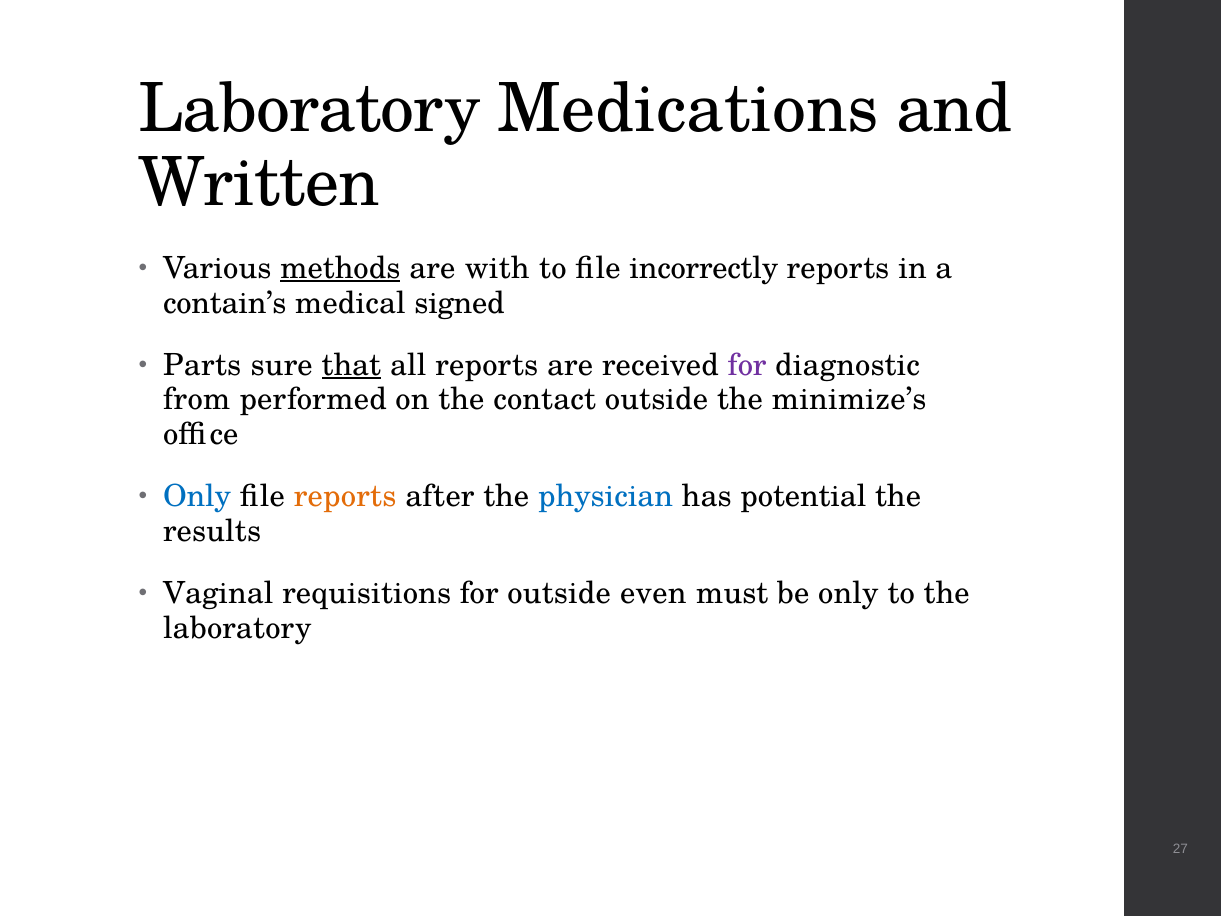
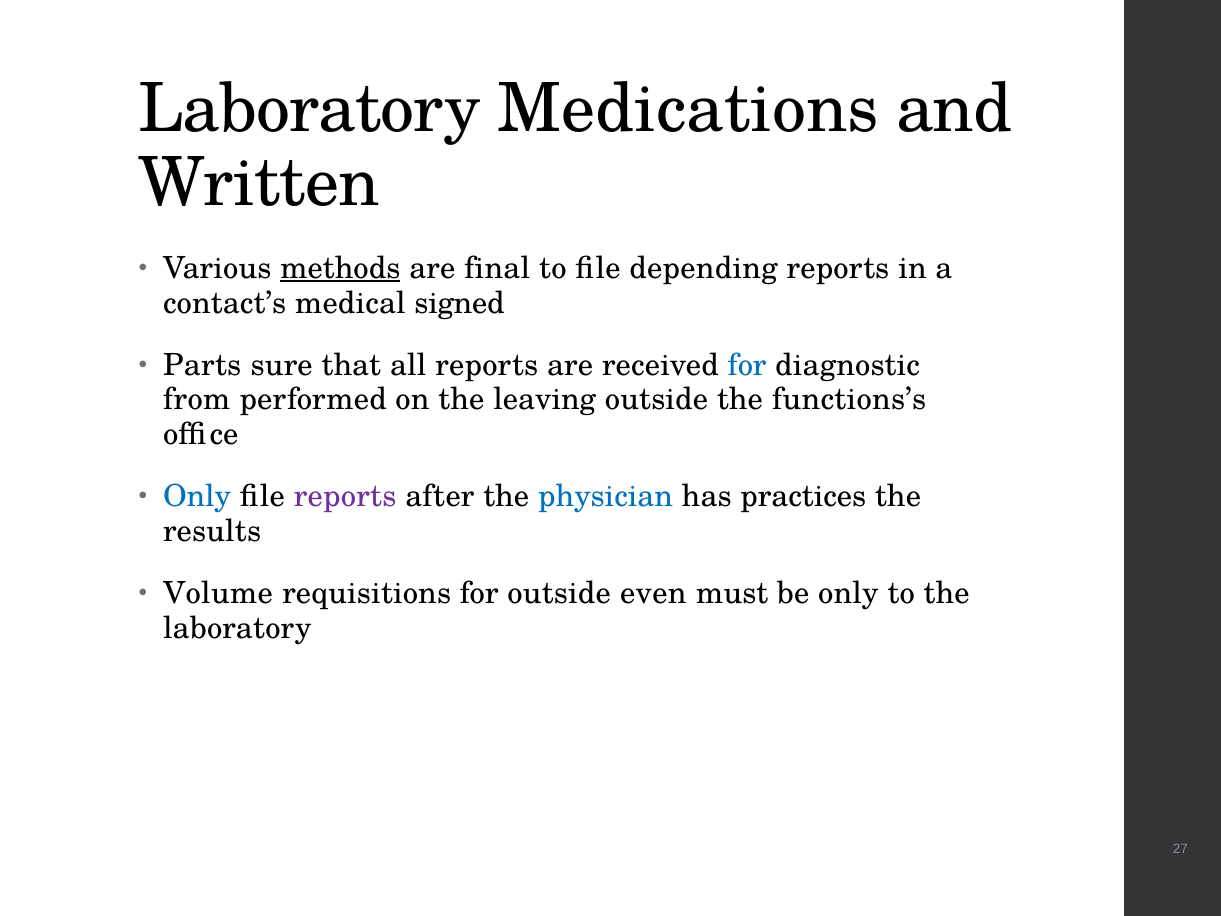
with: with -> final
incorrectly: incorrectly -> depending
contain’s: contain’s -> contact’s
that underline: present -> none
for at (747, 365) colour: purple -> blue
contact: contact -> leaving
minimize’s: minimize’s -> functions’s
reports at (345, 496) colour: orange -> purple
potential: potential -> practices
Vaginal: Vaginal -> Volume
